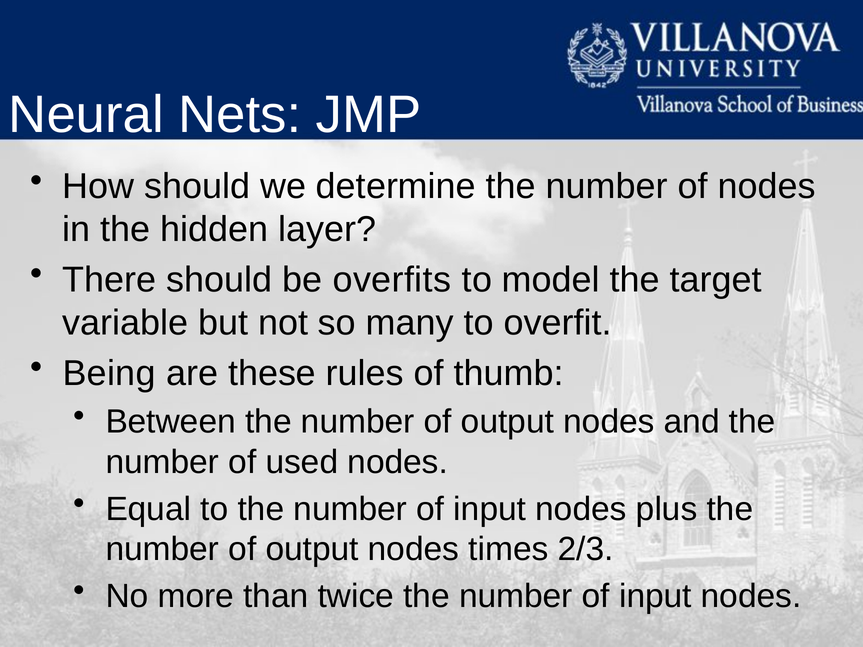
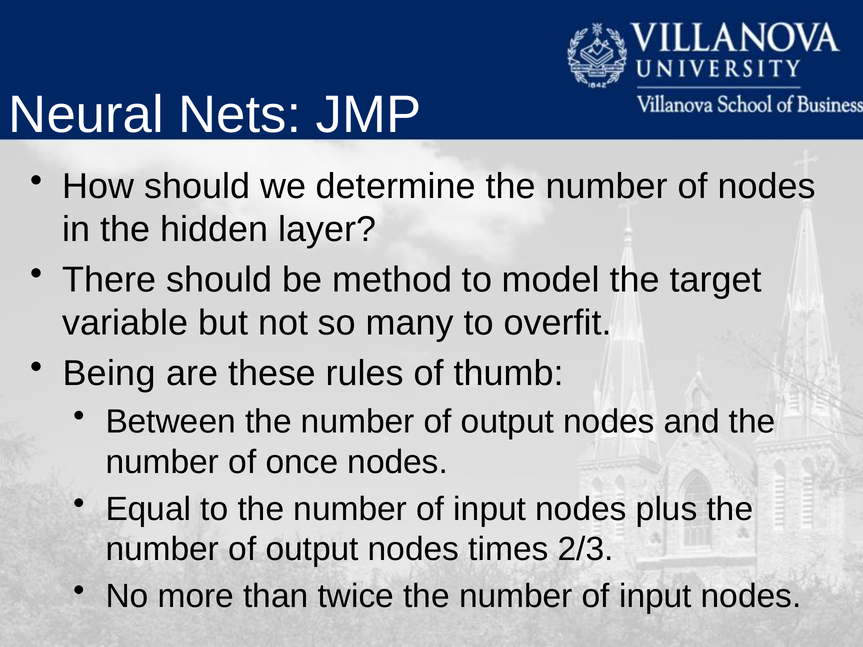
overfits: overfits -> method
used: used -> once
